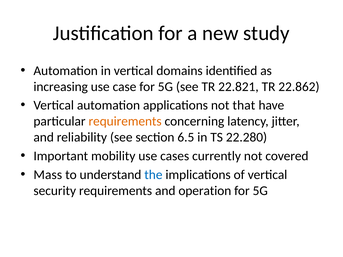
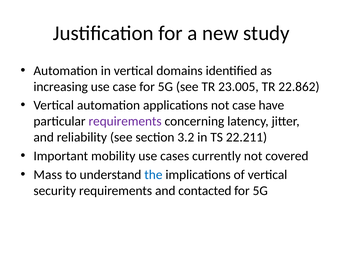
22.821: 22.821 -> 23.005
not that: that -> case
requirements at (125, 121) colour: orange -> purple
6.5: 6.5 -> 3.2
22.280: 22.280 -> 22.211
operation: operation -> contacted
